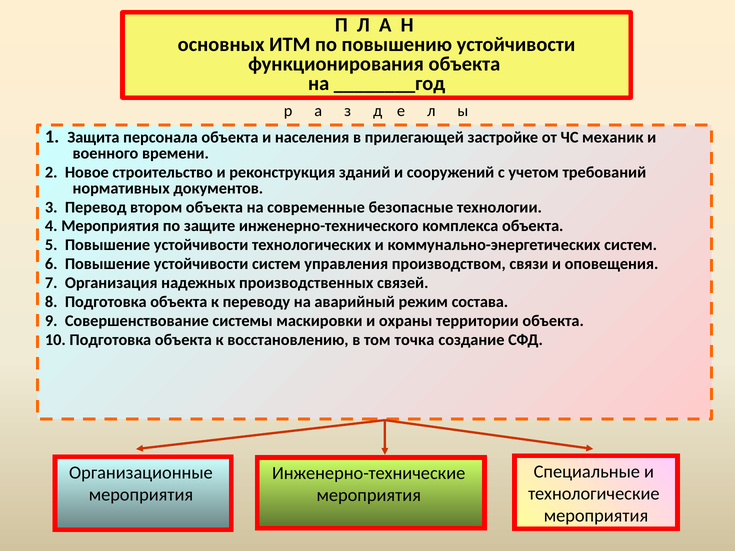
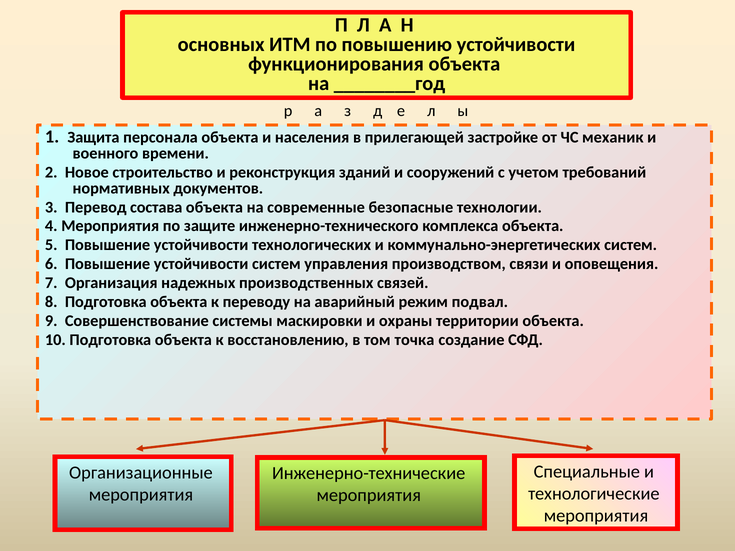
втором: втором -> состава
состава: состава -> подвал
